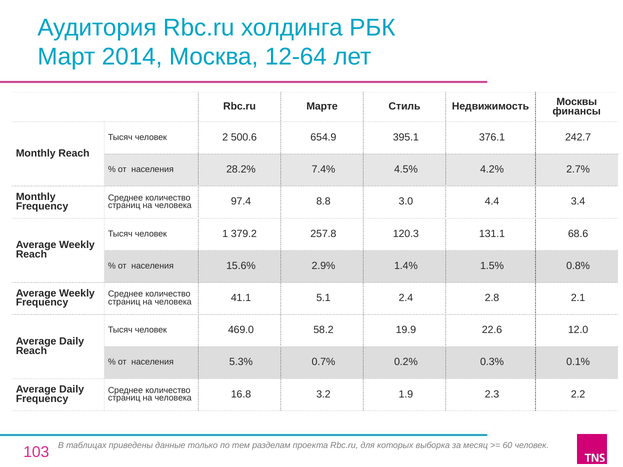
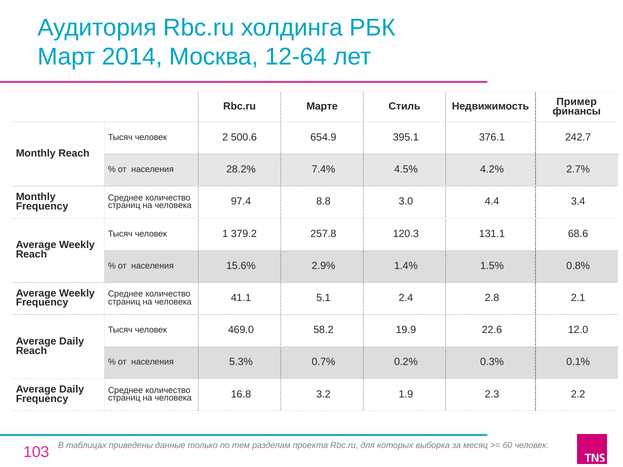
Москвы: Москвы -> Пример
